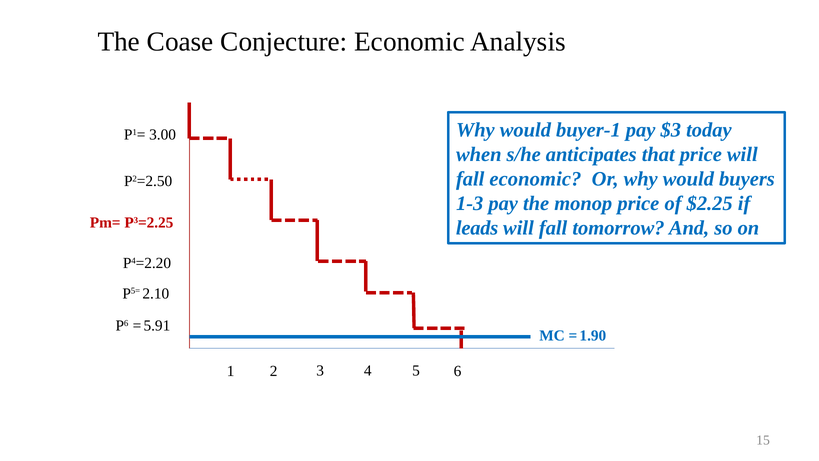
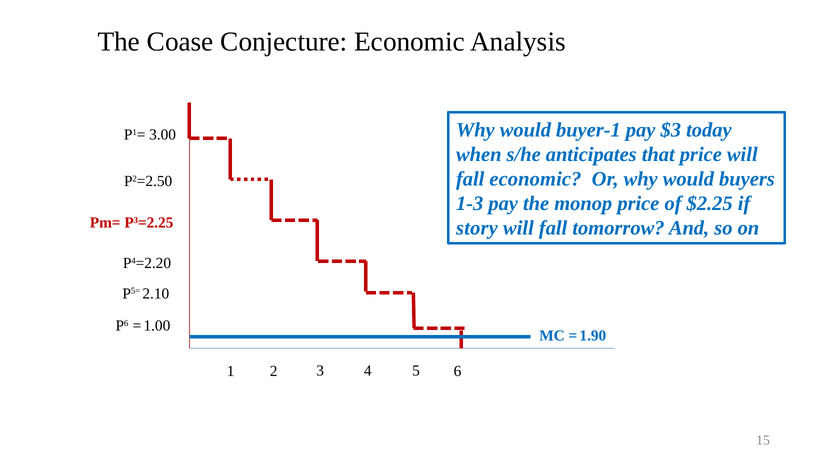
leads: leads -> story
5.91: 5.91 -> 1.00
